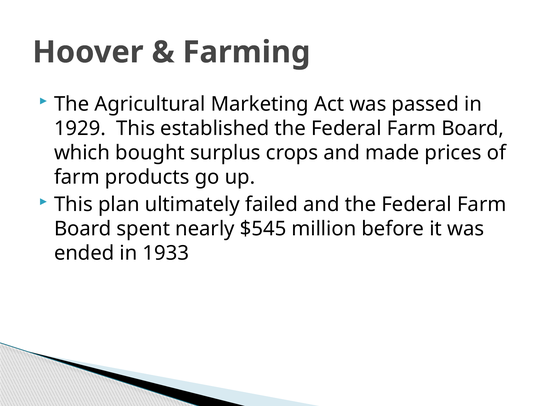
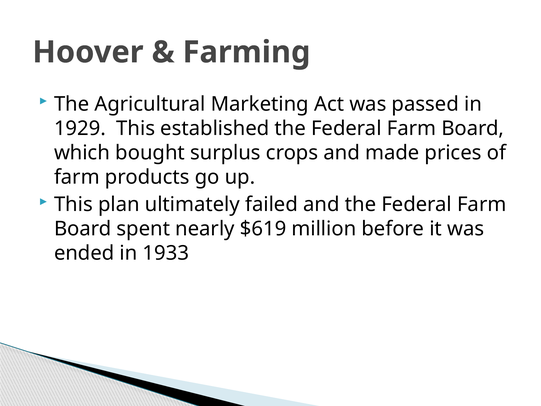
$545: $545 -> $619
